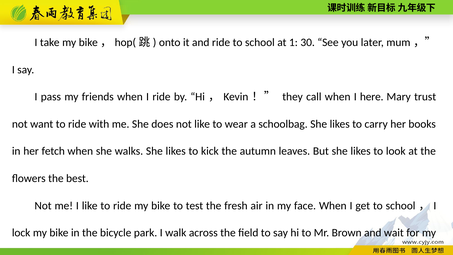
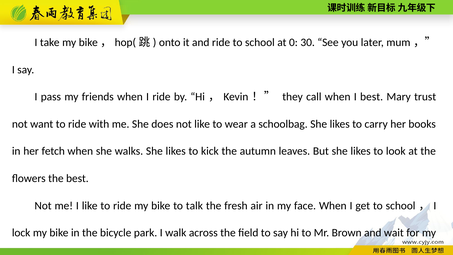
1: 1 -> 0
I here: here -> best
test: test -> talk
